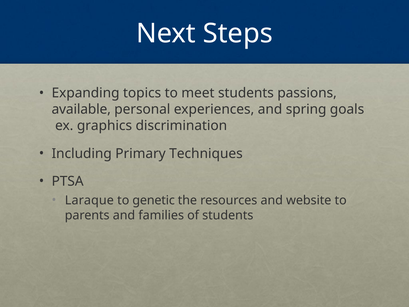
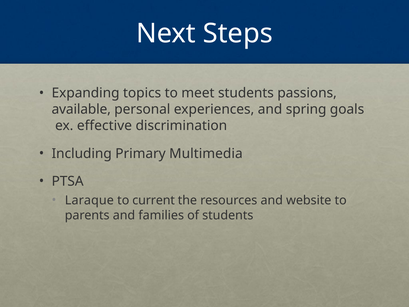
graphics: graphics -> effective
Techniques: Techniques -> Multimedia
genetic: genetic -> current
